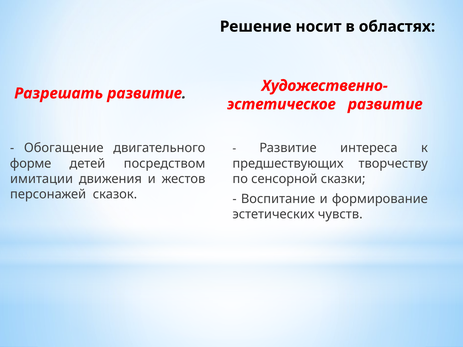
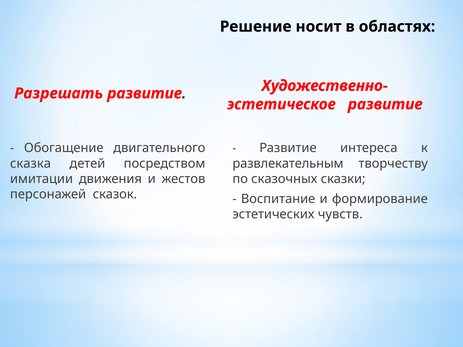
предшествующих: предшествующих -> развлекательным
форме: форме -> сказка
сенсорной: сенсорной -> сказочных
